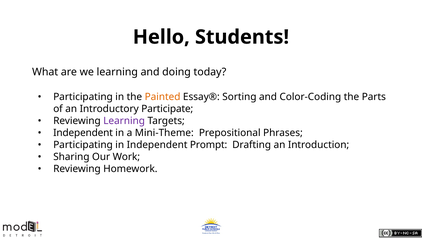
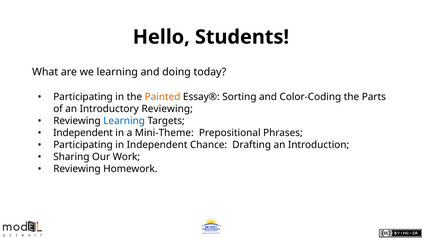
Introductory Participate: Participate -> Reviewing
Learning at (124, 121) colour: purple -> blue
Prompt: Prompt -> Chance
